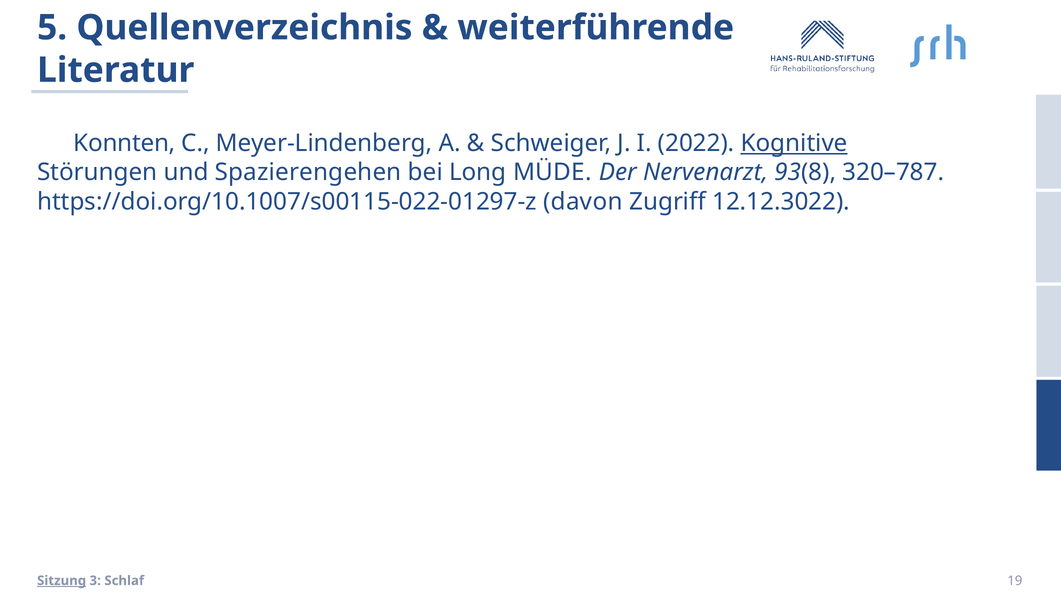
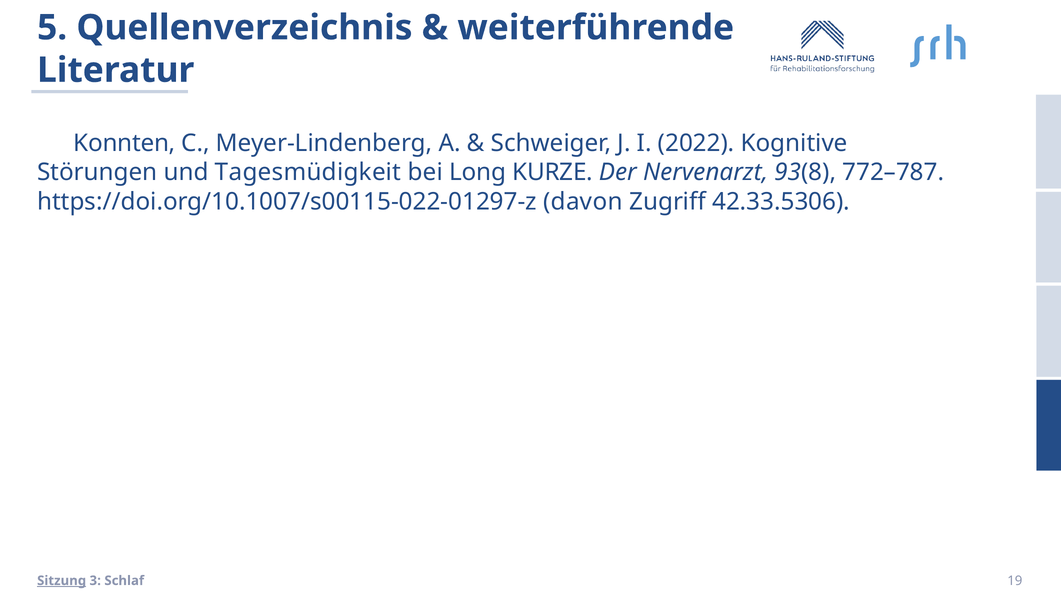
Kognitive underline: present -> none
Spazierengehen: Spazierengehen -> Tagesmüdigkeit
MÜDE: MÜDE -> KURZE
320–787: 320–787 -> 772–787
12.12.3022: 12.12.3022 -> 42.33.5306
